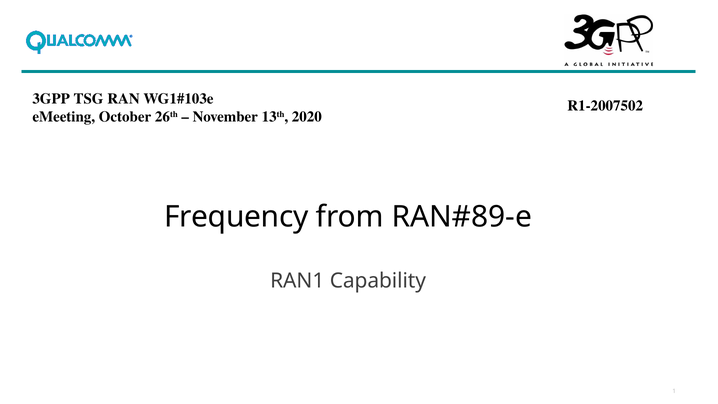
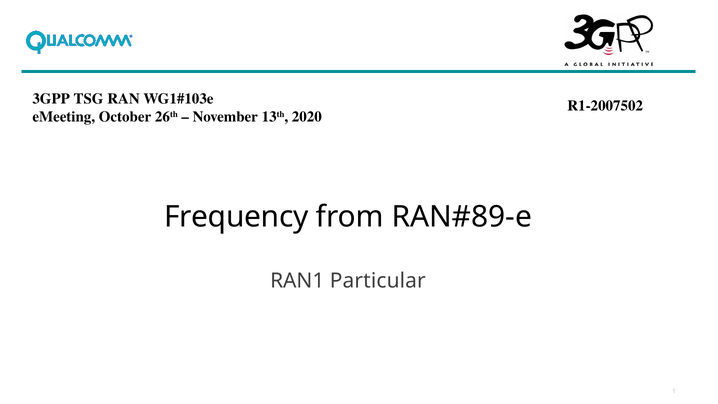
Capability: Capability -> Particular
